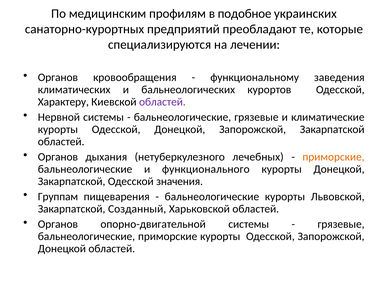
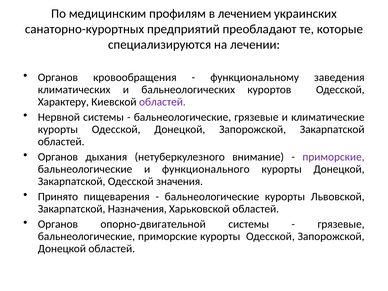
подобное: подобное -> лечением
лечебных: лечебных -> внимание
приморские at (333, 157) colour: orange -> purple
Группам: Группам -> Принято
Созданный: Созданный -> Назначения
